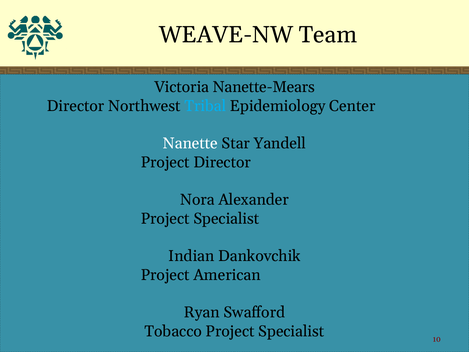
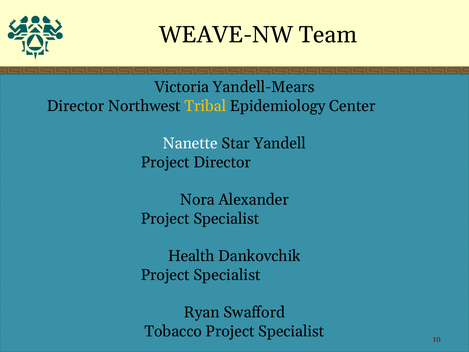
Nanette-Mears: Nanette-Mears -> Yandell-Mears
Tribal colour: light blue -> yellow
Indian: Indian -> Health
American at (227, 275): American -> Specialist
